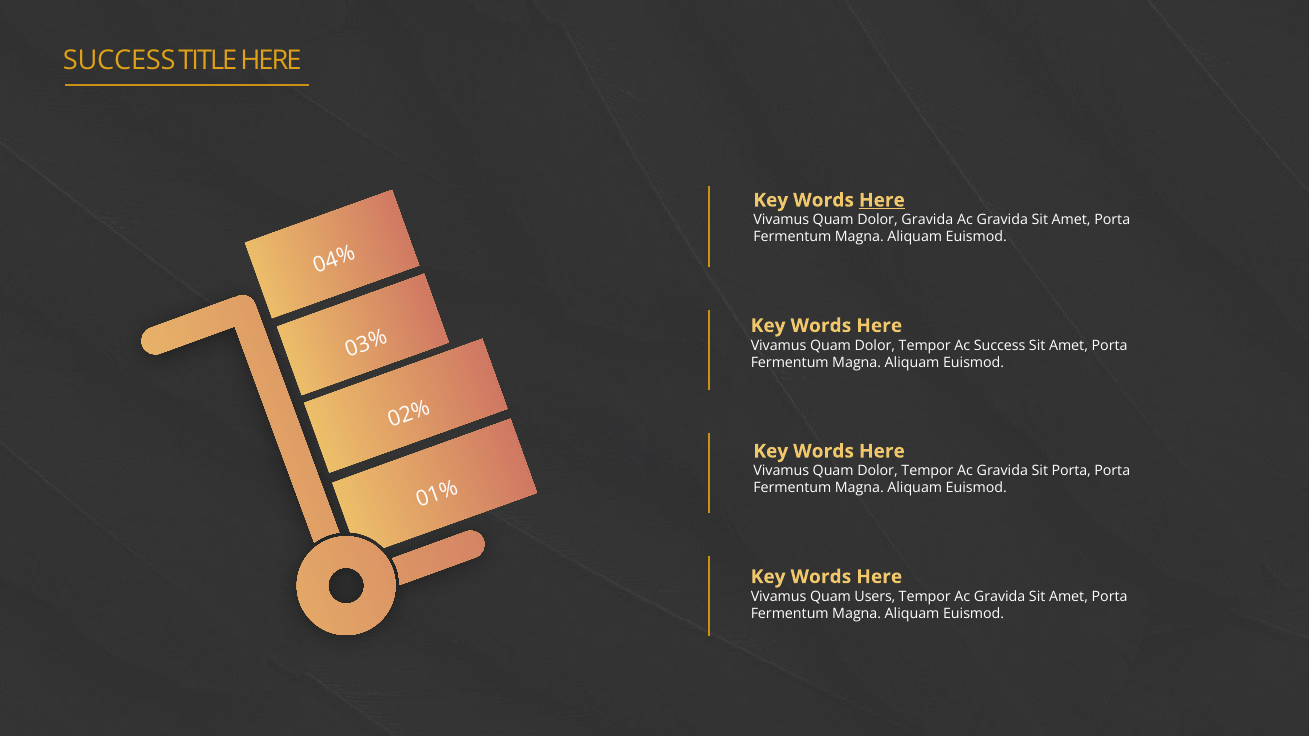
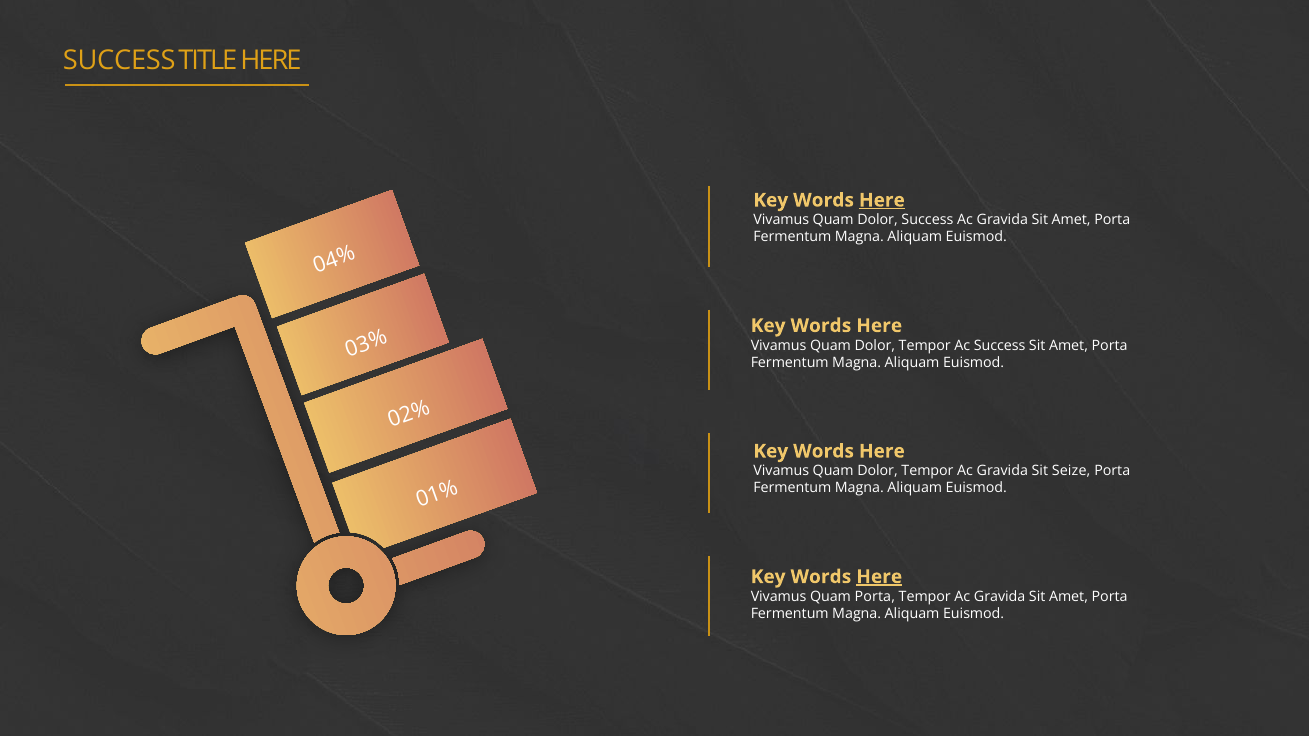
Dolor Gravida: Gravida -> Success
Sit Porta: Porta -> Seize
Here at (879, 577) underline: none -> present
Quam Users: Users -> Porta
